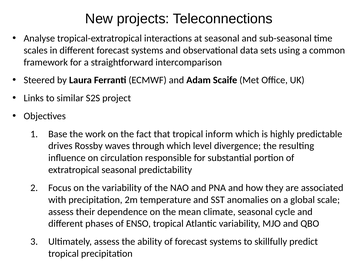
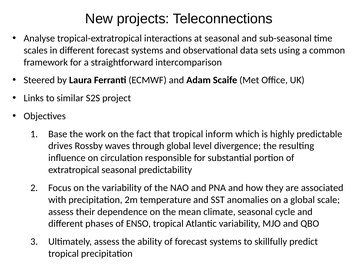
through which: which -> global
